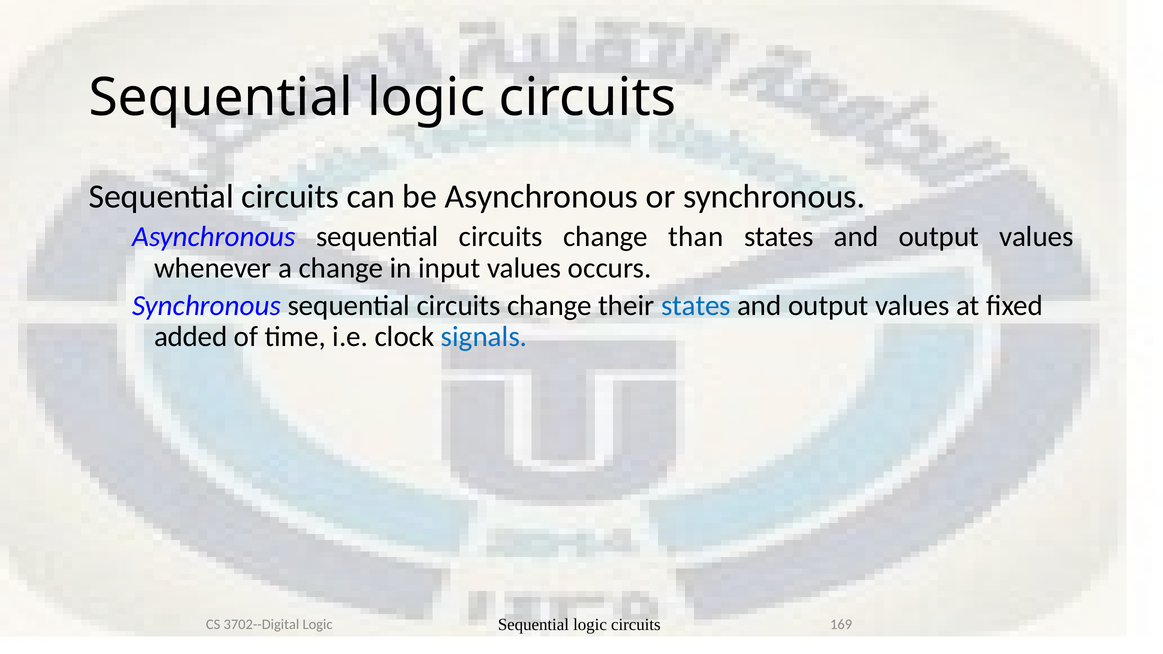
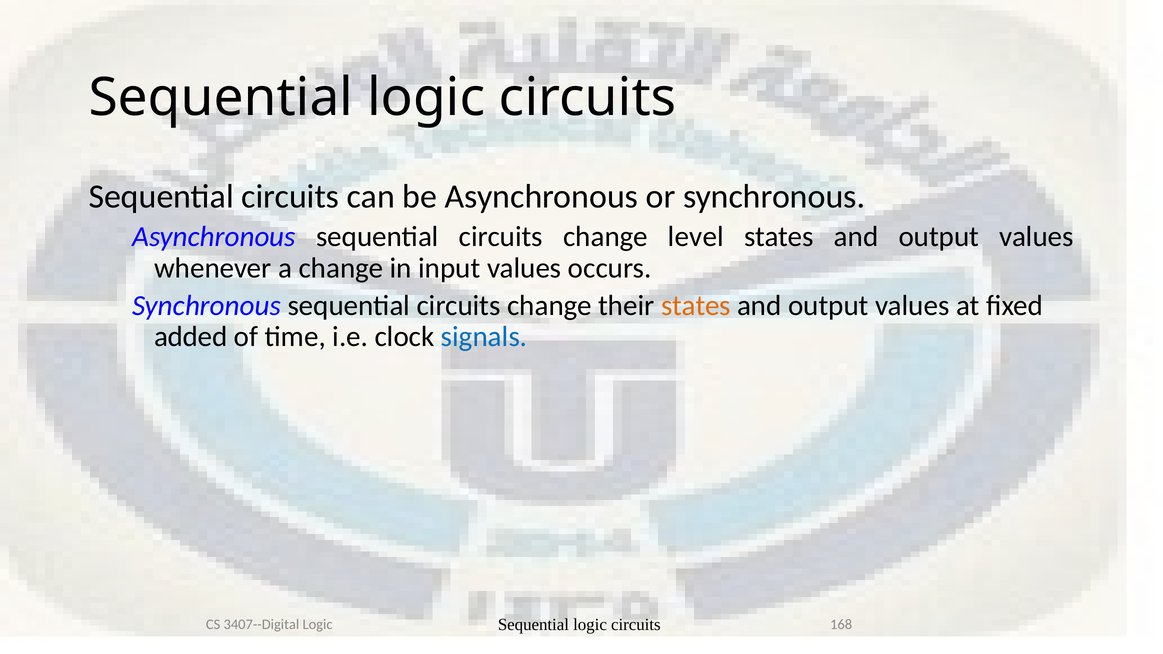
than: than -> level
states at (696, 306) colour: blue -> orange
169: 169 -> 168
3702--Digital: 3702--Digital -> 3407--Digital
